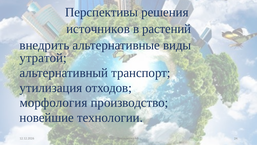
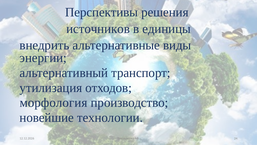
растений: растений -> единицы
утратой: утратой -> энергии
